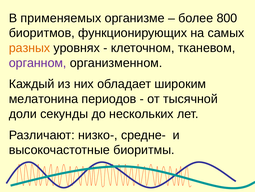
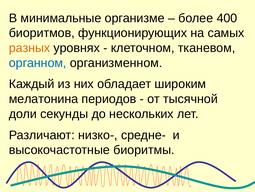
применяемых: применяемых -> минимальные
800: 800 -> 400
органном colour: purple -> blue
